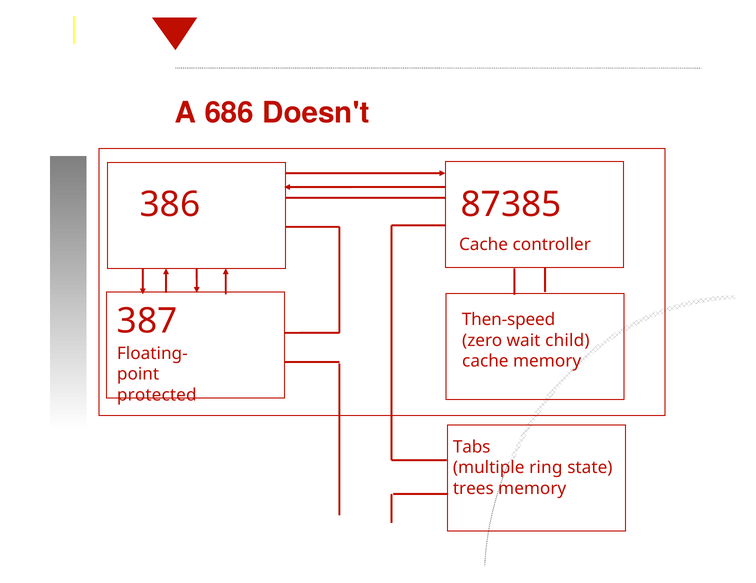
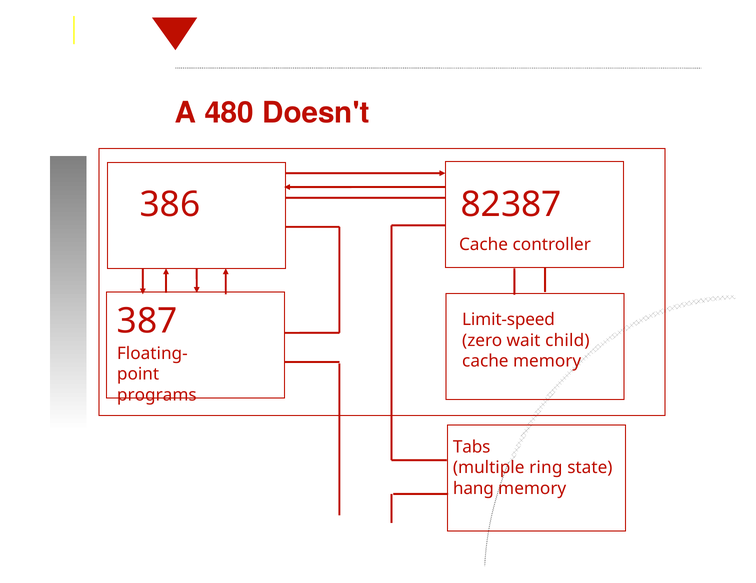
686: 686 -> 480
87385: 87385 -> 82387
Then-speed: Then-speed -> Limit-speed
protected: protected -> programs
trees: trees -> hang
